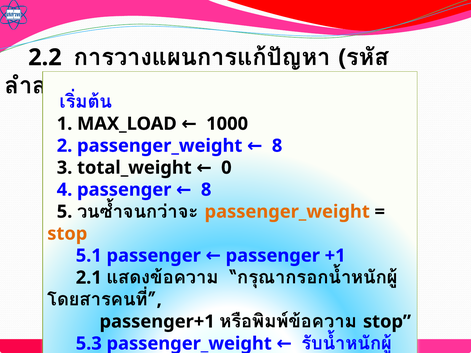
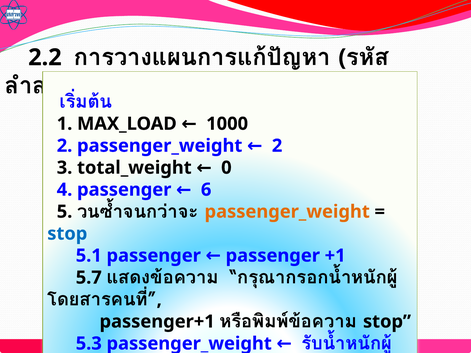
passenger_weight 8: 8 -> 2
passenger 8: 8 -> 6
stop at (67, 234) colour: orange -> blue
2.1: 2.1 -> 5.7
